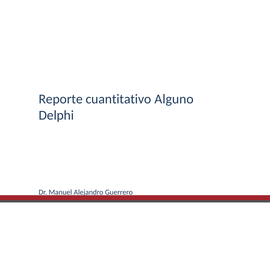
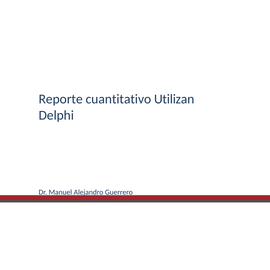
Alguno: Alguno -> Utilizan
